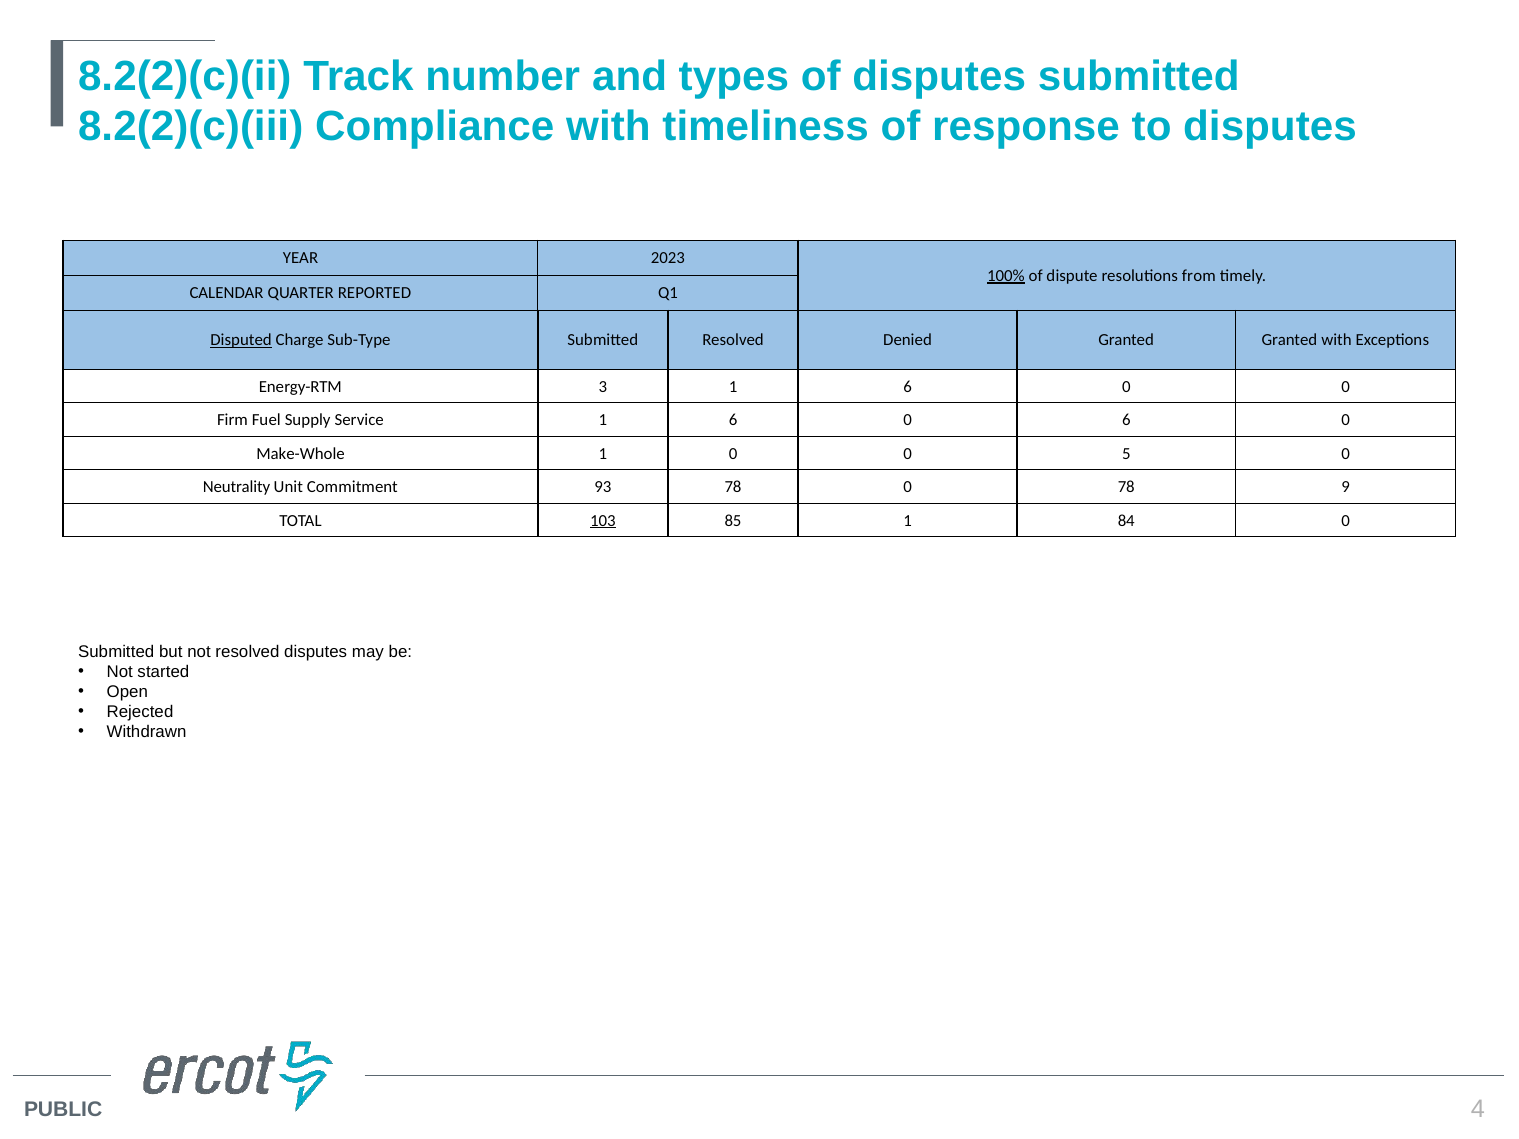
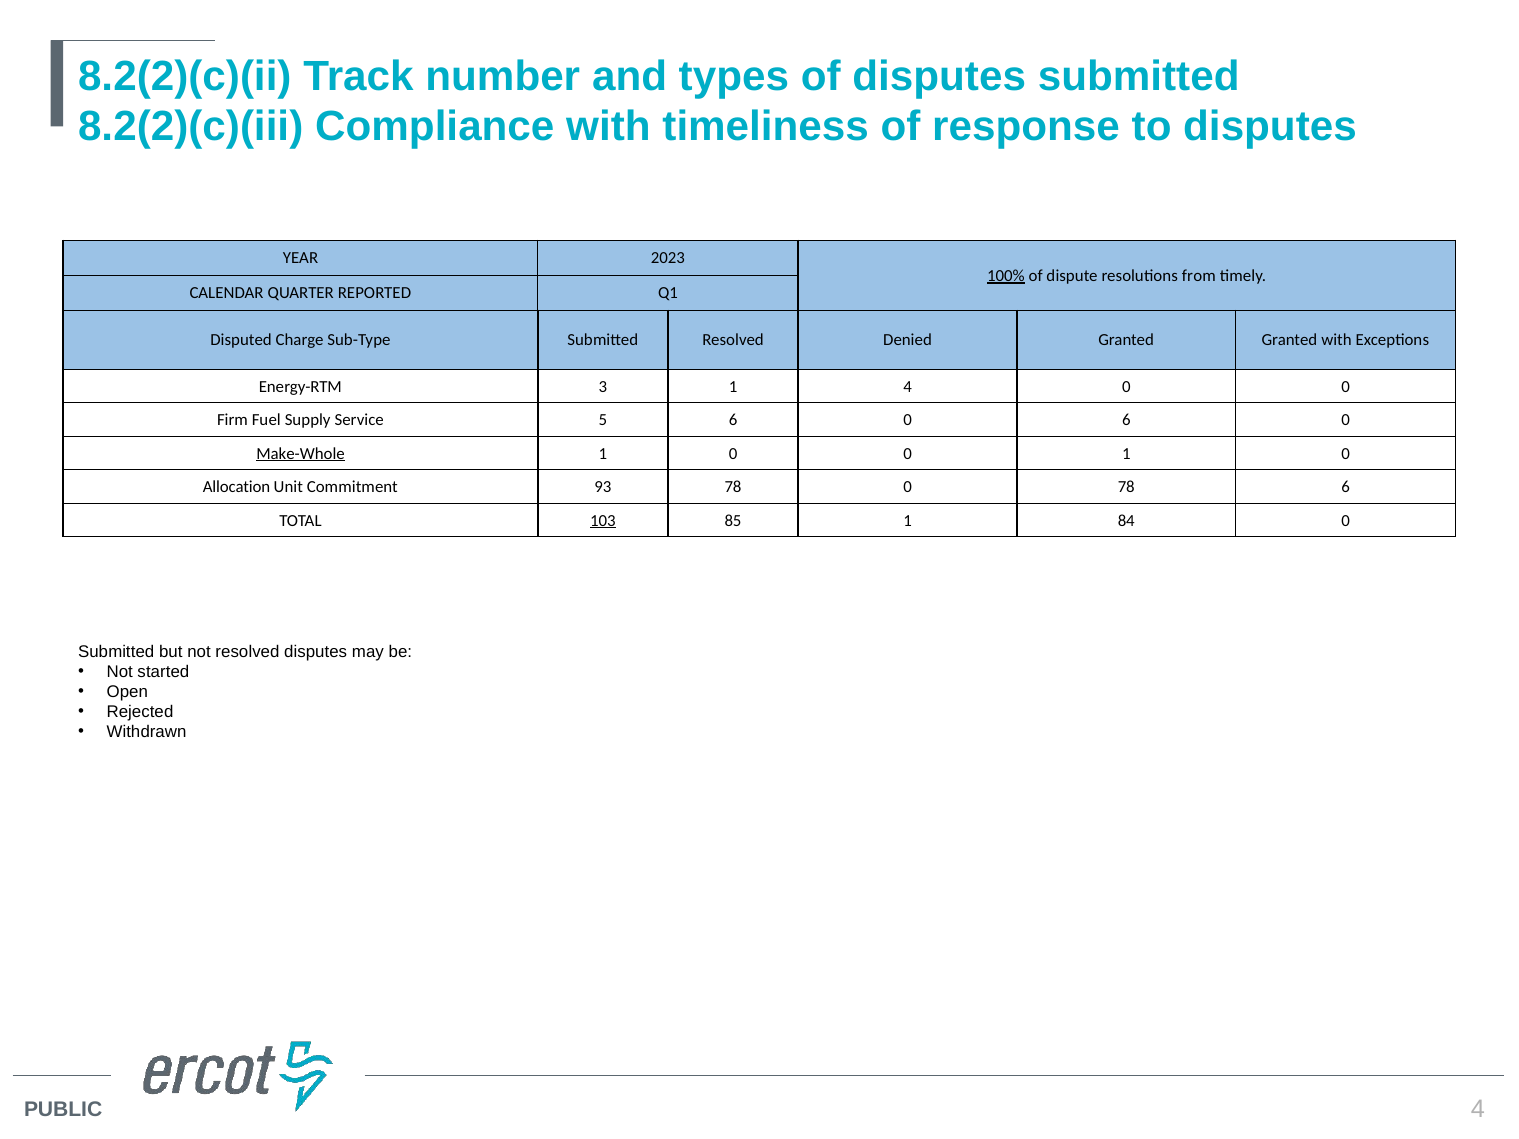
Disputed underline: present -> none
3 1 6: 6 -> 4
Service 1: 1 -> 5
Make-Whole underline: none -> present
0 5: 5 -> 1
Neutrality: Neutrality -> Allocation
78 9: 9 -> 6
